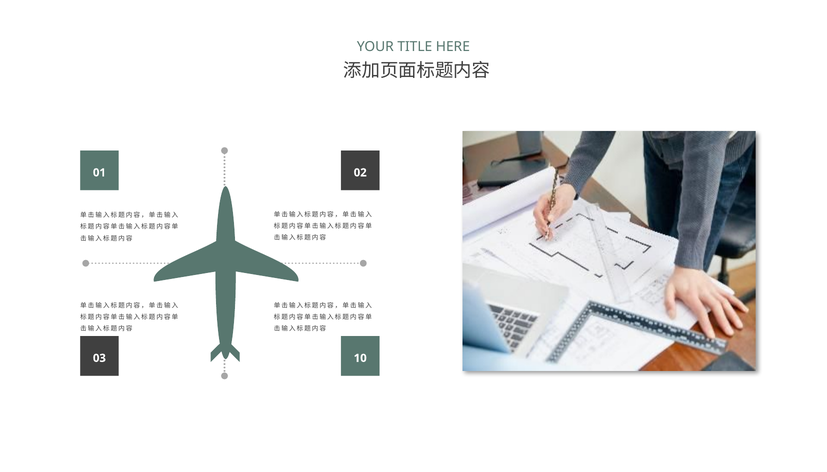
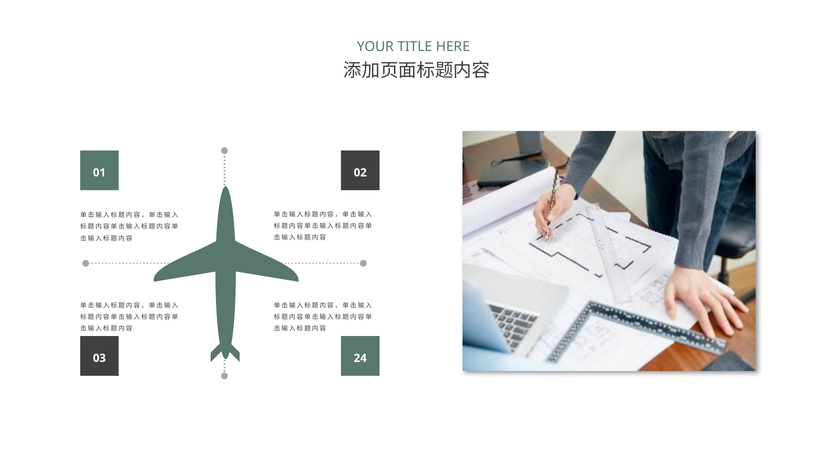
10: 10 -> 24
